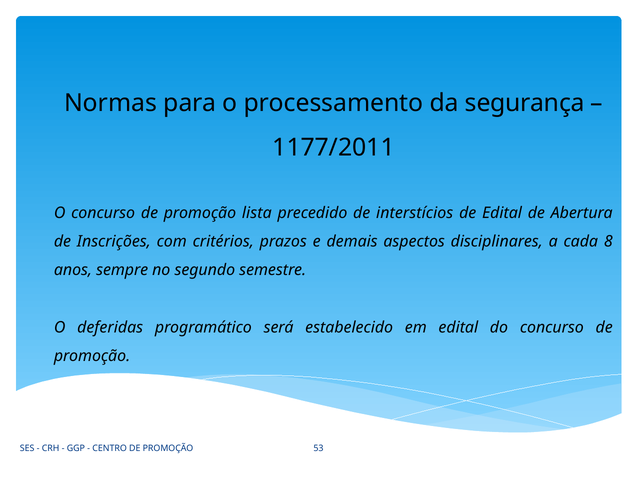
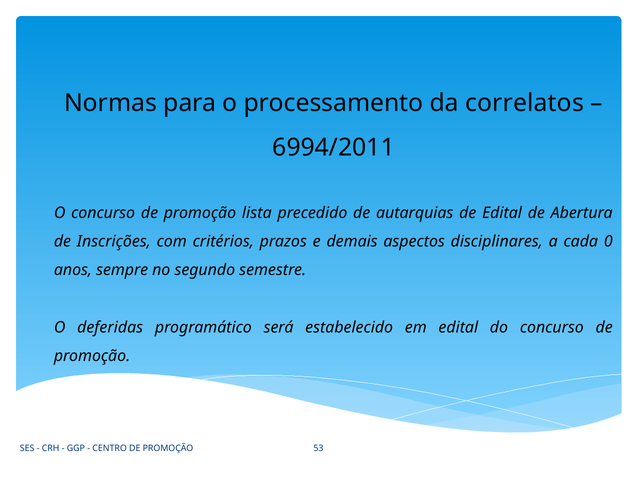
segurança: segurança -> correlatos
1177/2011: 1177/2011 -> 6994/2011
interstícios: interstícios -> autarquias
8: 8 -> 0
